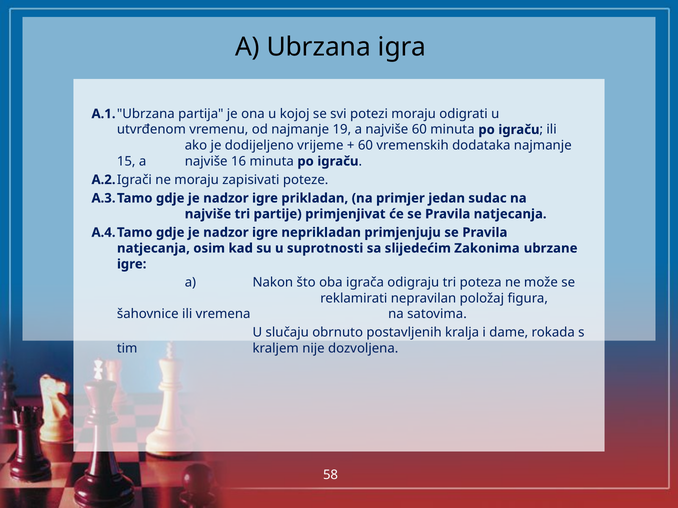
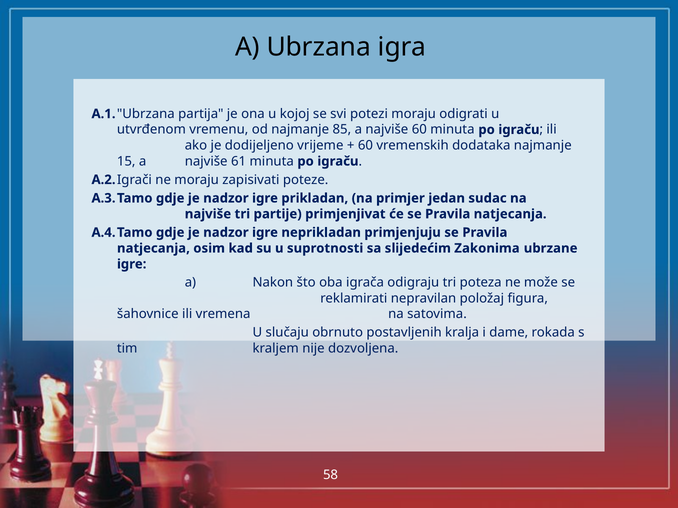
19: 19 -> 85
16: 16 -> 61
